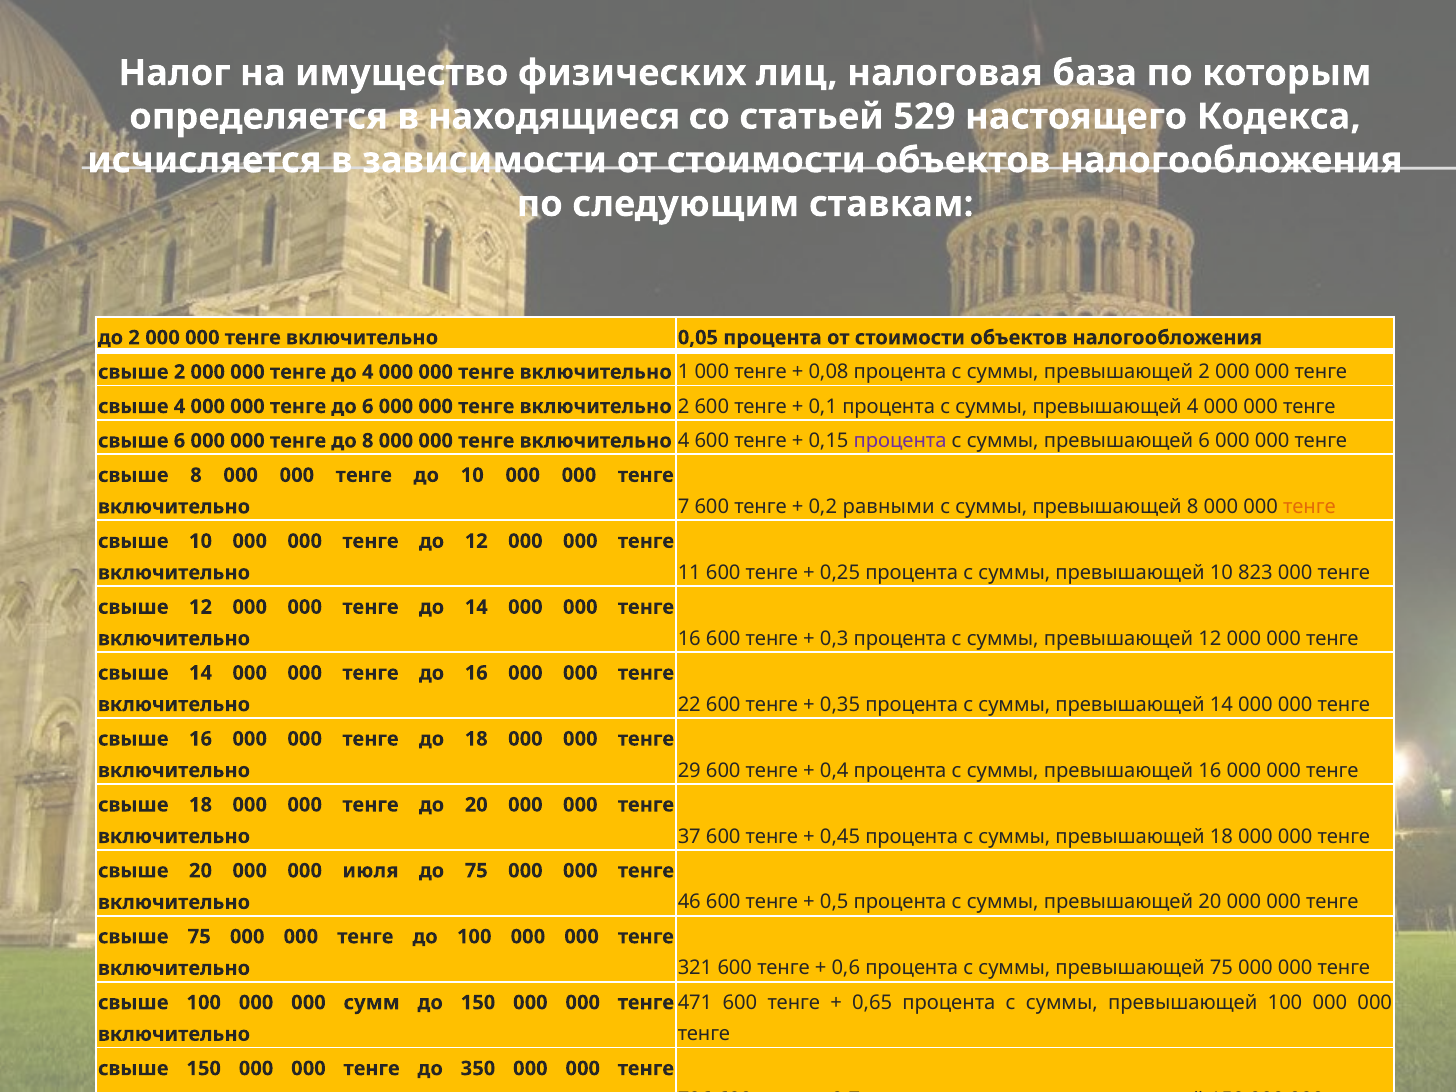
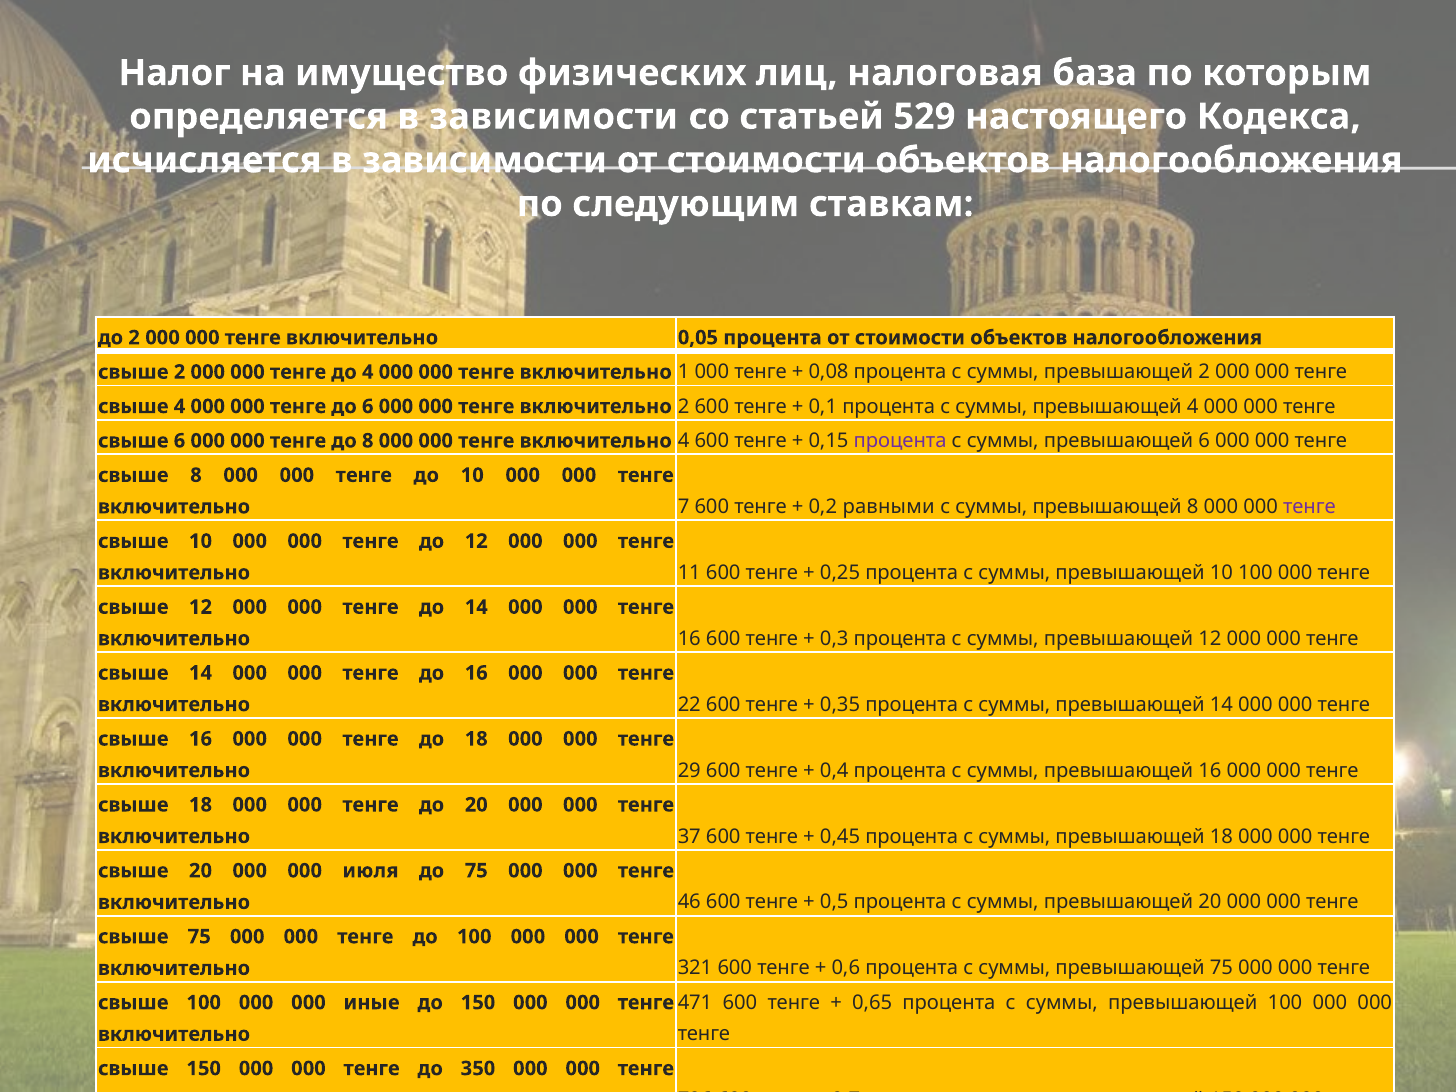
определяется в находящиеся: находящиеся -> зависимости
тенге at (1309, 507) colour: orange -> purple
10 823: 823 -> 100
сумм: сумм -> иные
